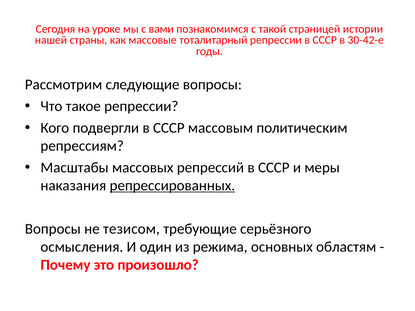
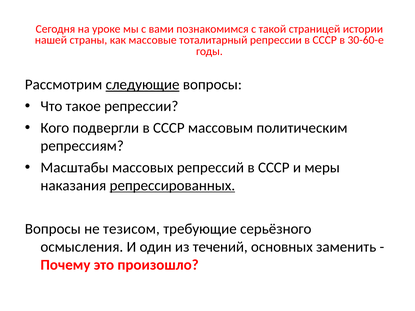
30-42-е: 30-42-е -> 30-60-е
следующие underline: none -> present
режима: режима -> течений
областям: областям -> заменить
